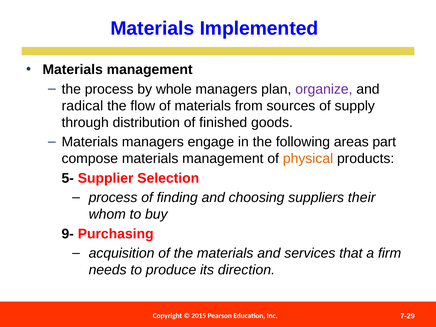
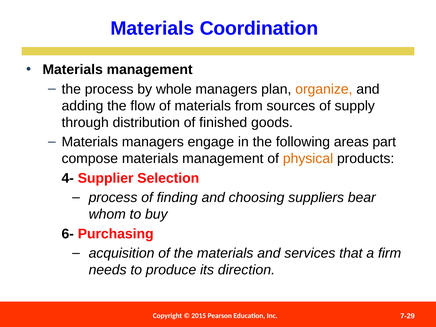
Implemented: Implemented -> Coordination
organize colour: purple -> orange
radical: radical -> adding
5-: 5- -> 4-
their: their -> bear
9-: 9- -> 6-
